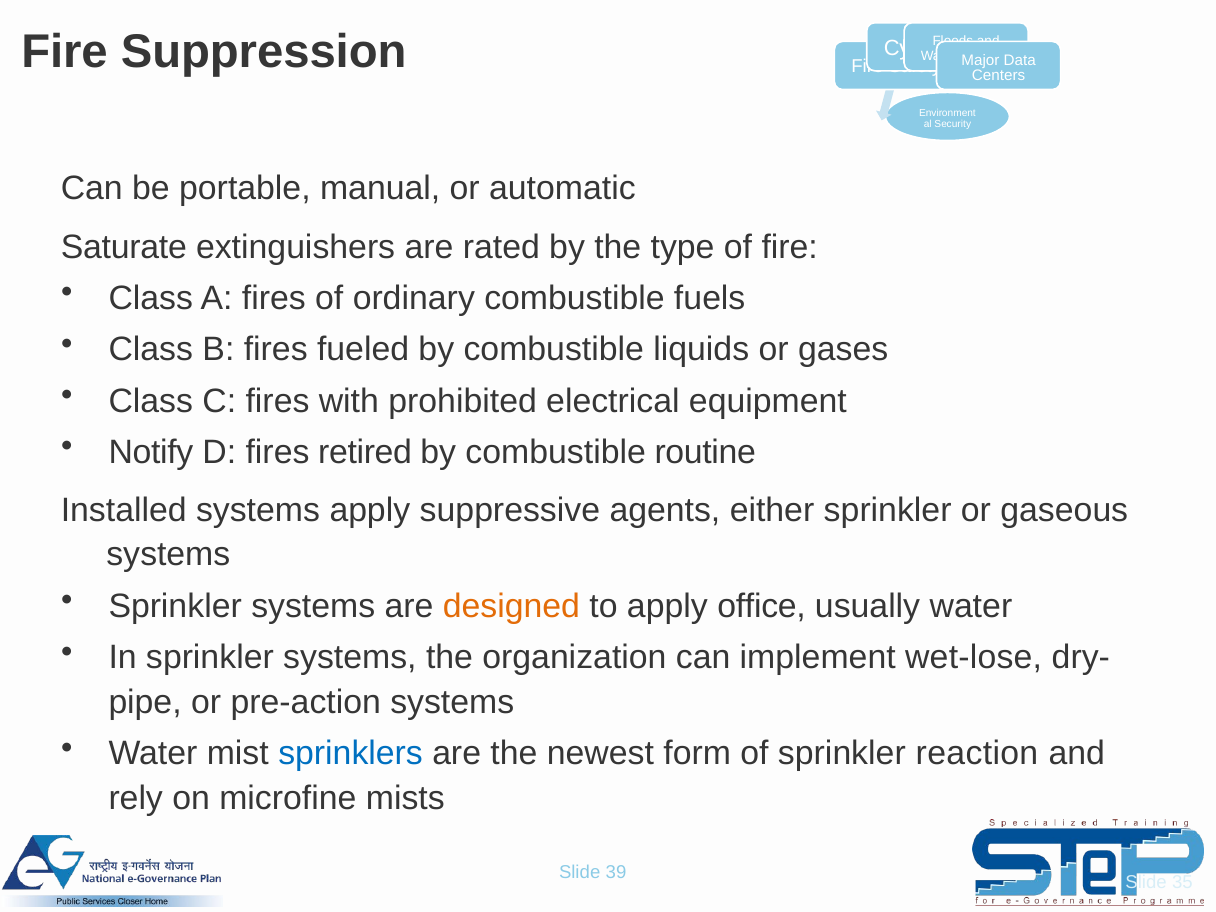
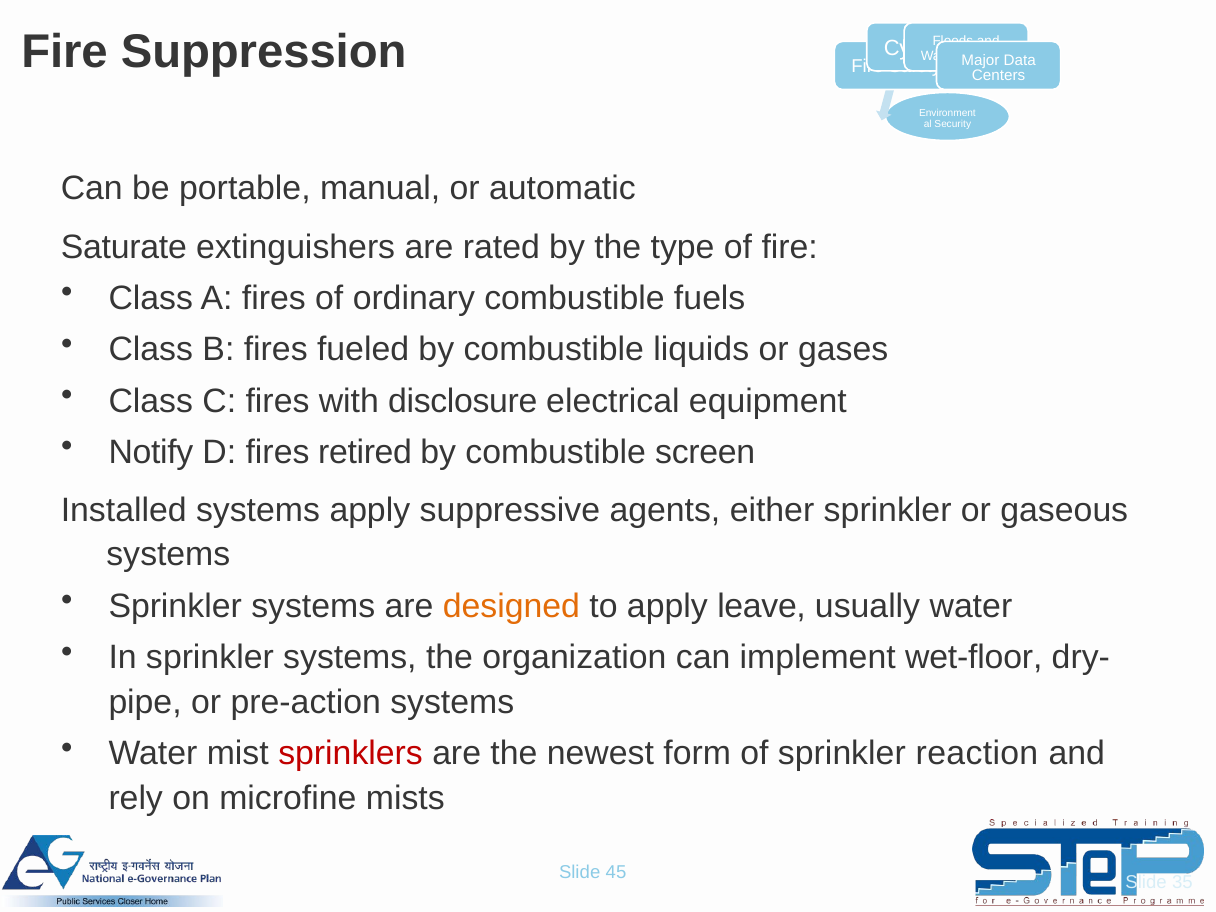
prohibited: prohibited -> disclosure
routine: routine -> screen
office: office -> leave
wet-lose: wet-lose -> wet-floor
sprinklers colour: blue -> red
39: 39 -> 45
